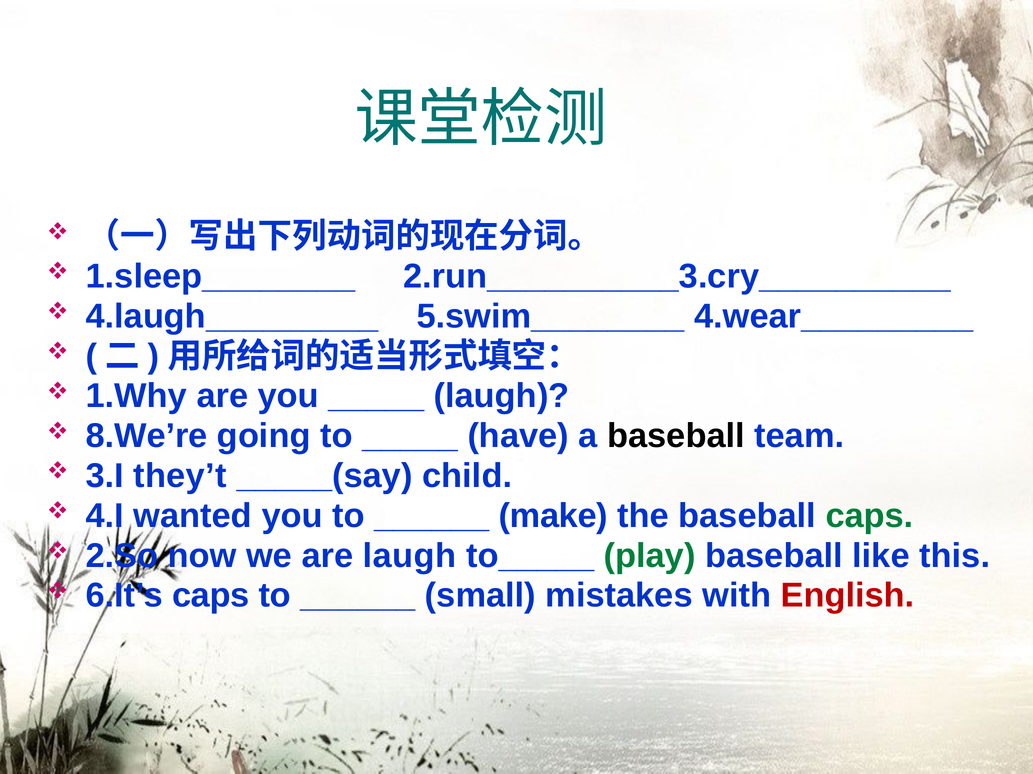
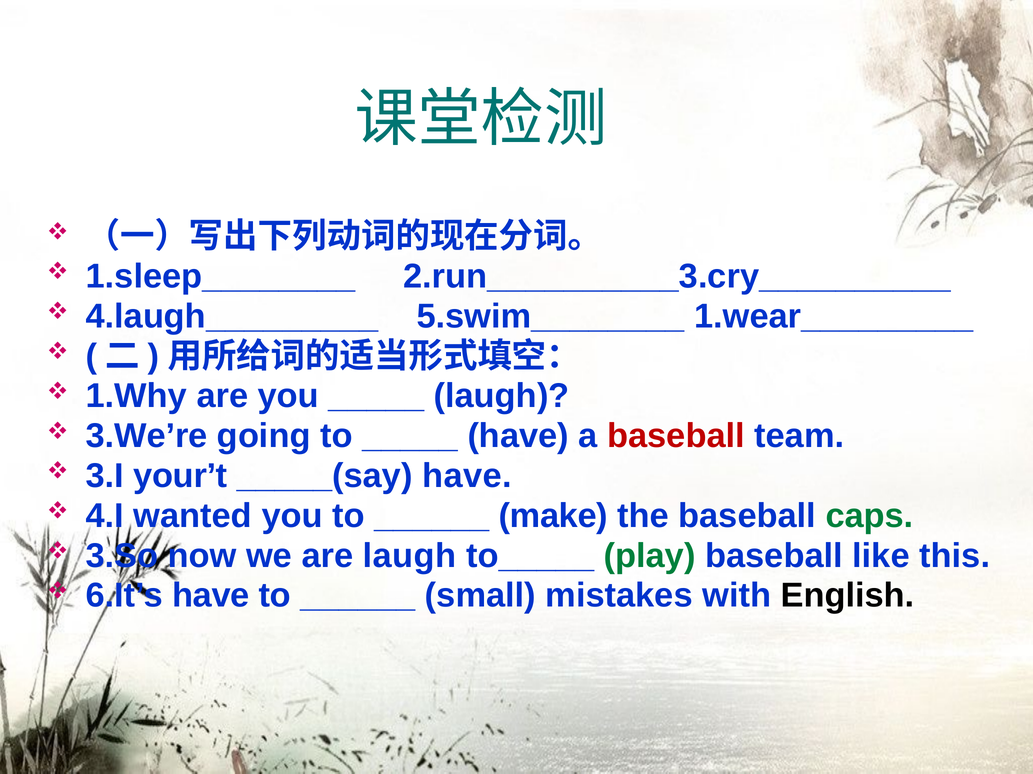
4.wear_________: 4.wear_________ -> 1.wear_________
8.We’re: 8.We’re -> 3.We’re
baseball at (676, 436) colour: black -> red
they’t: they’t -> your’t
_____(say child: child -> have
2.So: 2.So -> 3.So
6.It’s caps: caps -> have
English colour: red -> black
